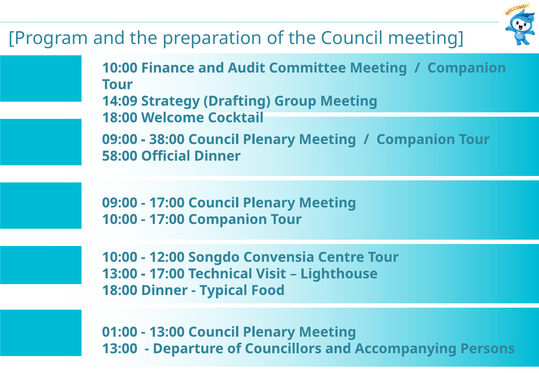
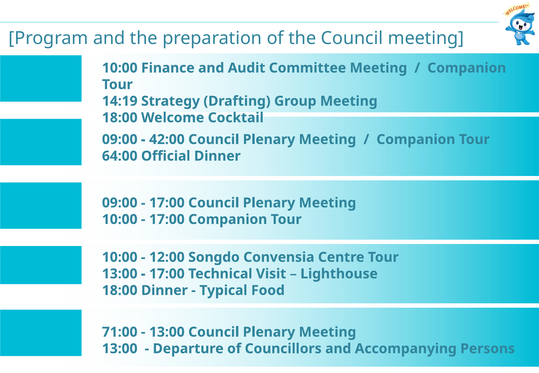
14:09: 14:09 -> 14:19
38:00: 38:00 -> 42:00
58:00: 58:00 -> 64:00
01:00: 01:00 -> 71:00
